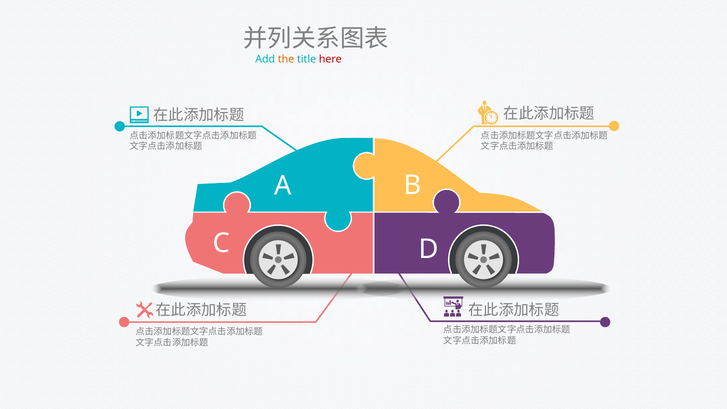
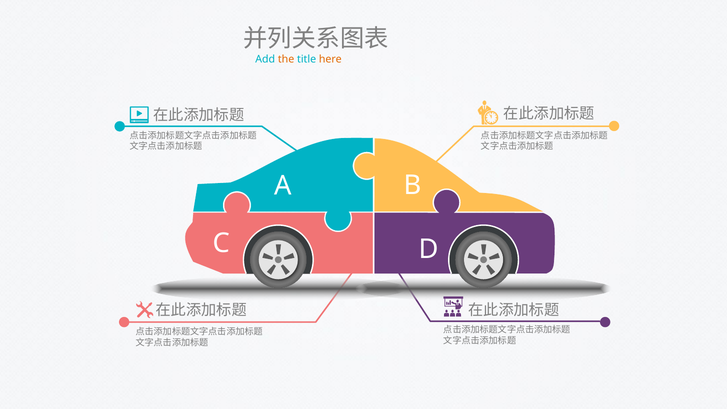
here colour: red -> orange
